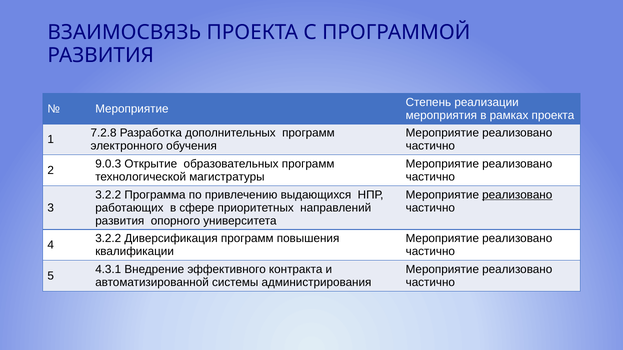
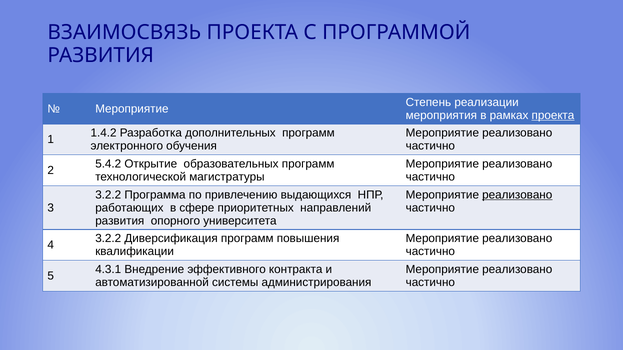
проекта at (553, 115) underline: none -> present
7.2.8: 7.2.8 -> 1.4.2
9.0.3: 9.0.3 -> 5.4.2
